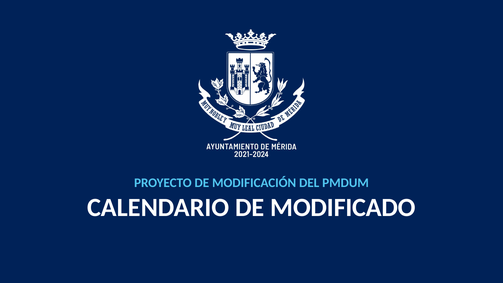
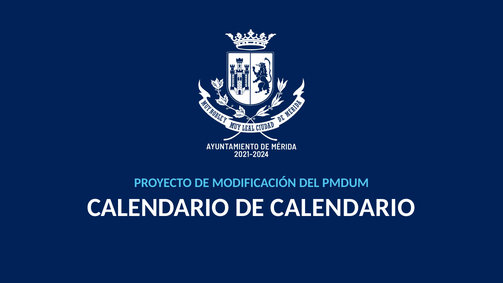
DE MODIFICADO: MODIFICADO -> CALENDARIO
